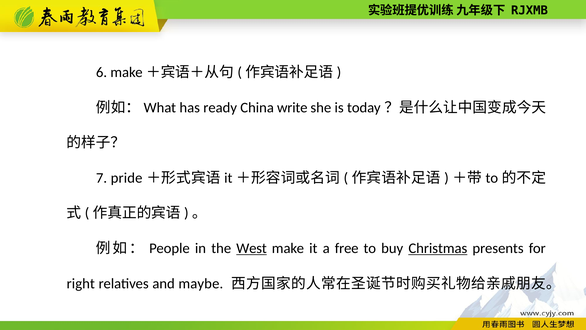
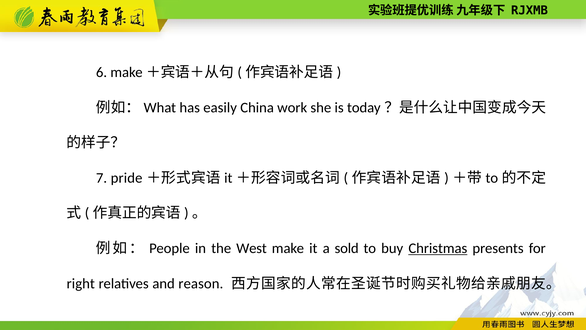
ready: ready -> easily
write: write -> work
West underline: present -> none
free: free -> sold
maybe: maybe -> reason
